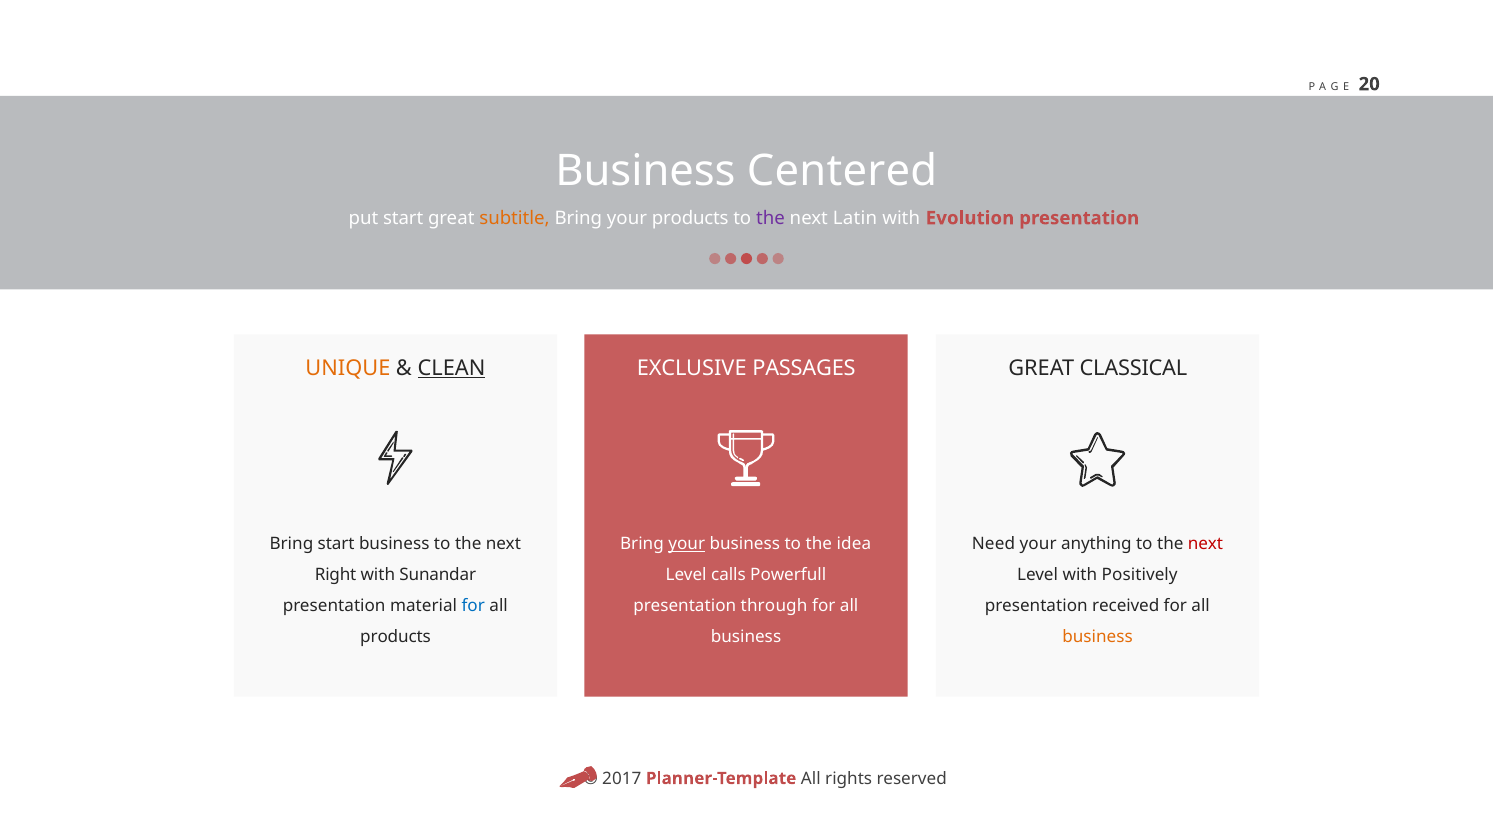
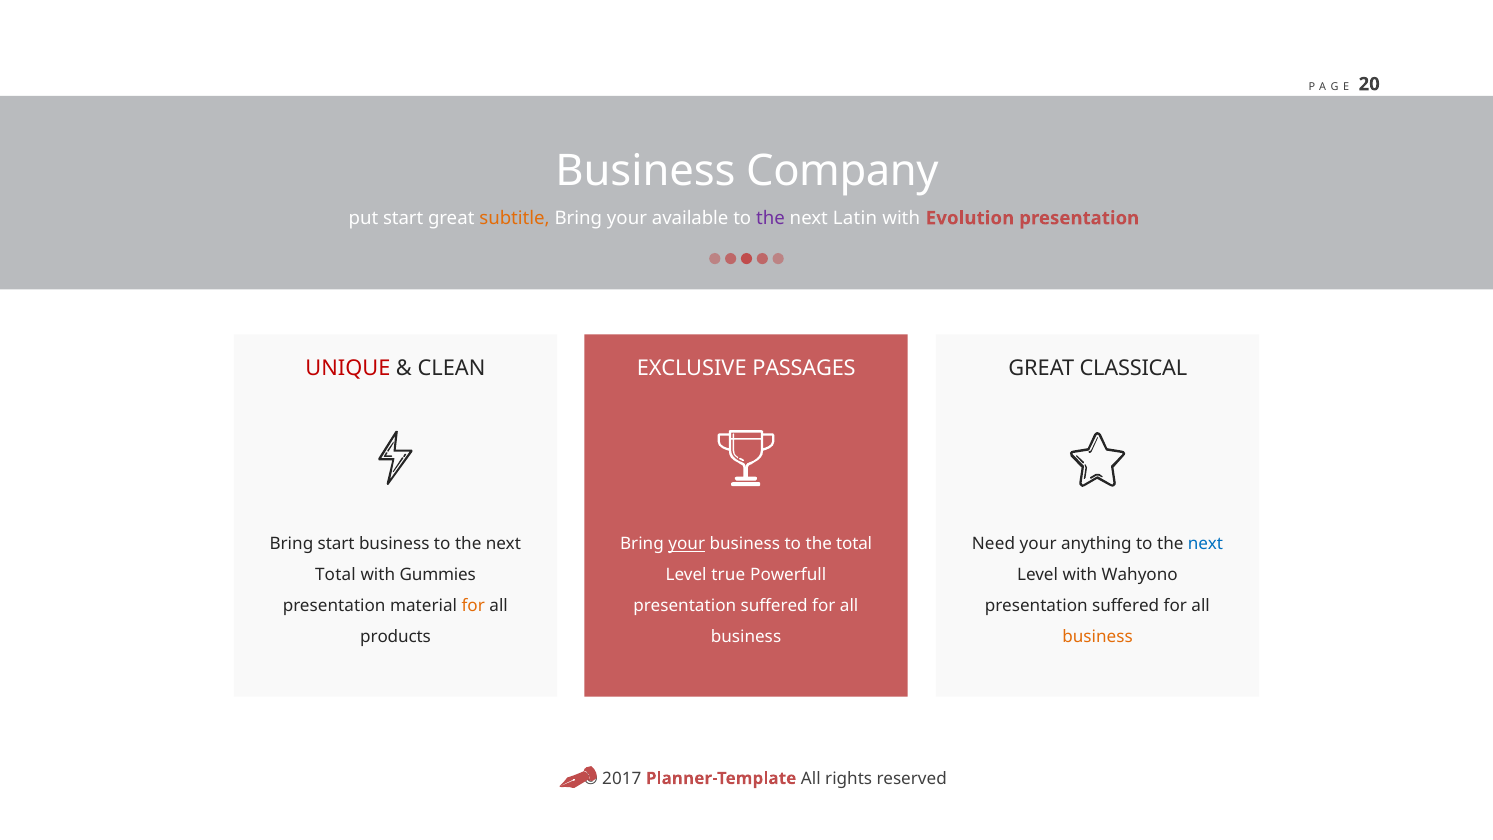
Centered: Centered -> Company
your products: products -> available
UNIQUE colour: orange -> red
CLEAN underline: present -> none
the idea: idea -> total
next at (1206, 544) colour: red -> blue
Right at (336, 575): Right -> Total
Sunandar: Sunandar -> Gummies
calls: calls -> true
Positively: Positively -> Wahyono
for at (473, 606) colour: blue -> orange
through at (774, 606): through -> suffered
received at (1126, 606): received -> suffered
